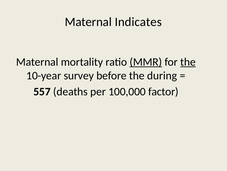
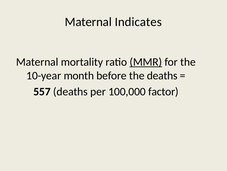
the at (188, 62) underline: present -> none
survey: survey -> month
the during: during -> deaths
